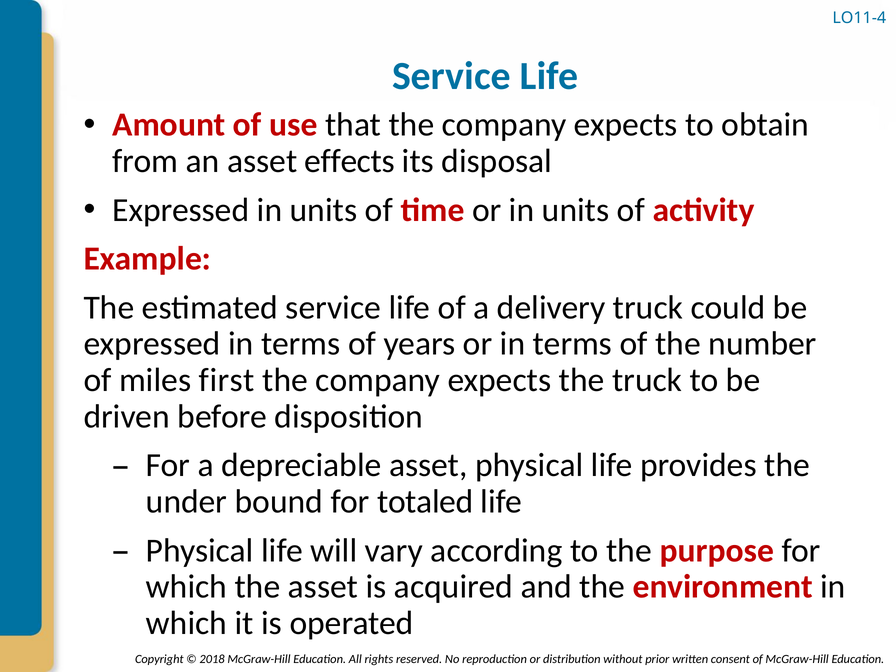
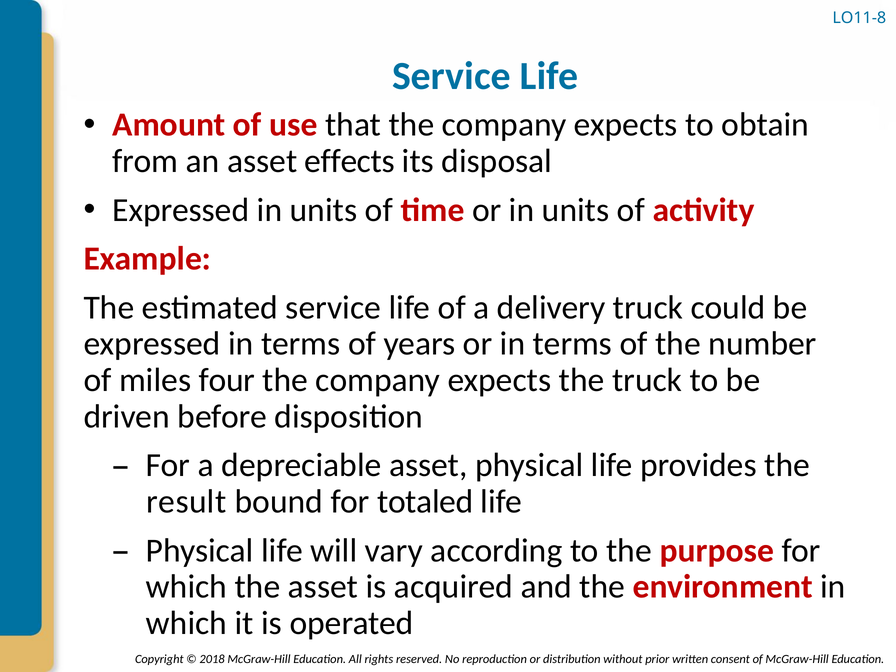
LO11-4: LO11-4 -> LO11-8
first: first -> four
under: under -> result
